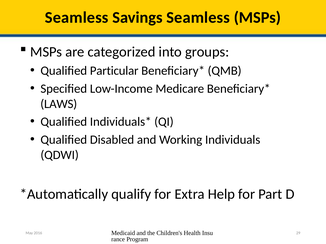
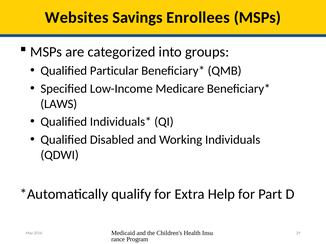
Seamless at (77, 18): Seamless -> Websites
Savings Seamless: Seamless -> Enrollees
